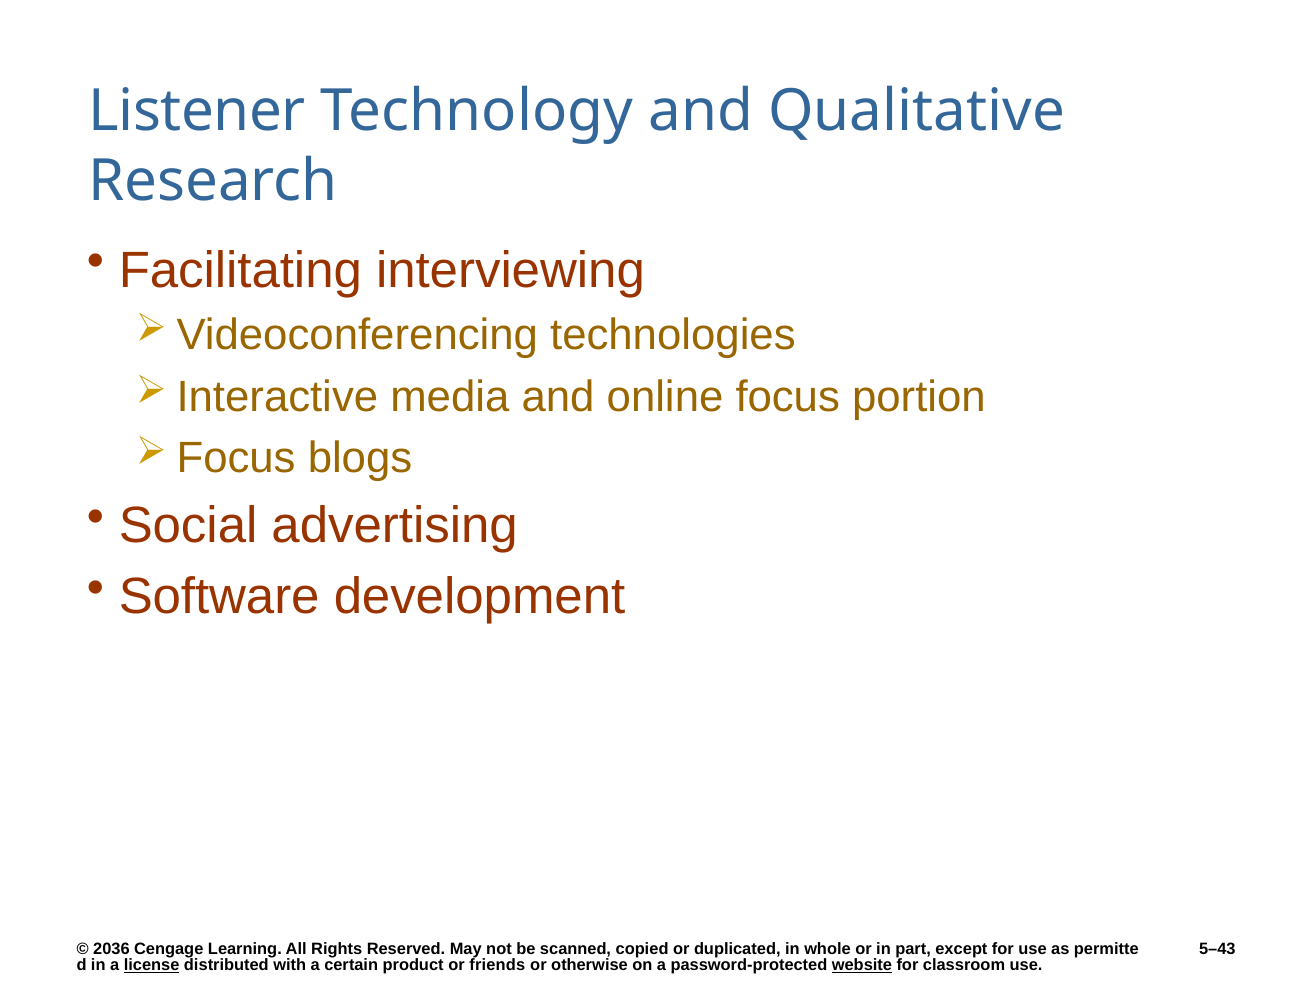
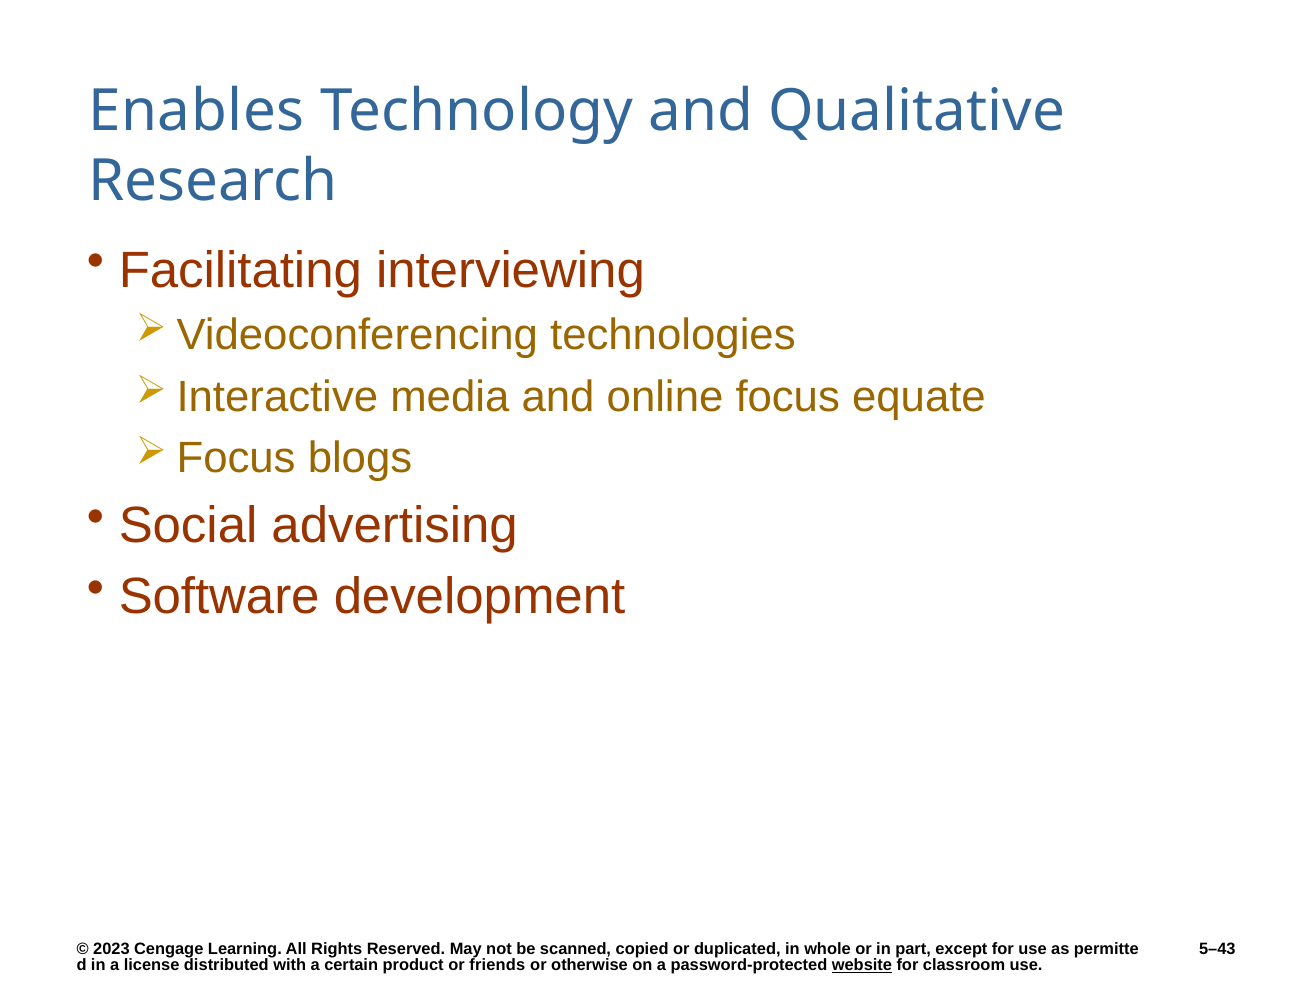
Listener: Listener -> Enables
portion: portion -> equate
2036: 2036 -> 2023
license underline: present -> none
